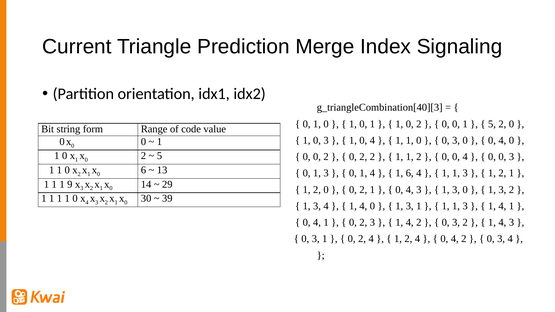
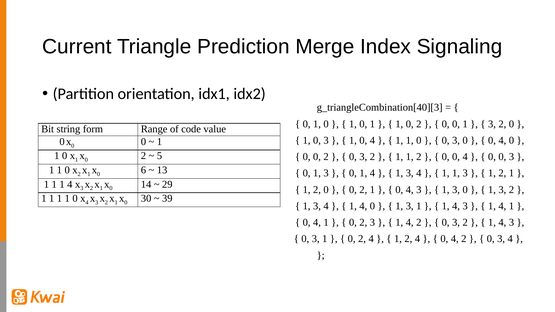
5 at (492, 124): 5 -> 3
2 at (363, 157): 2 -> 3
6 at (410, 173): 6 -> 3
1 1 9: 9 -> 4
1 at (456, 206): 1 -> 4
